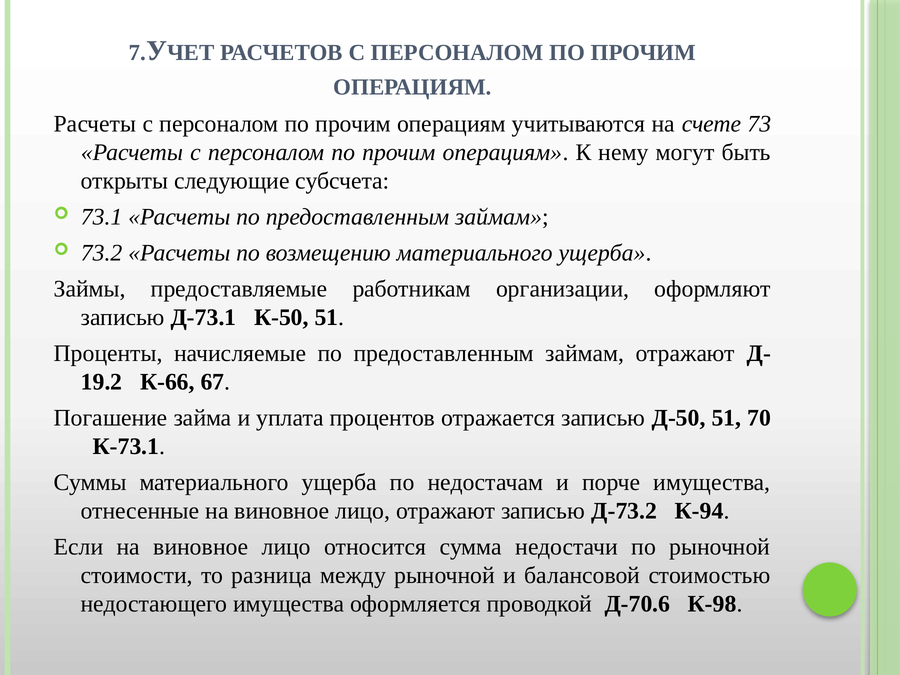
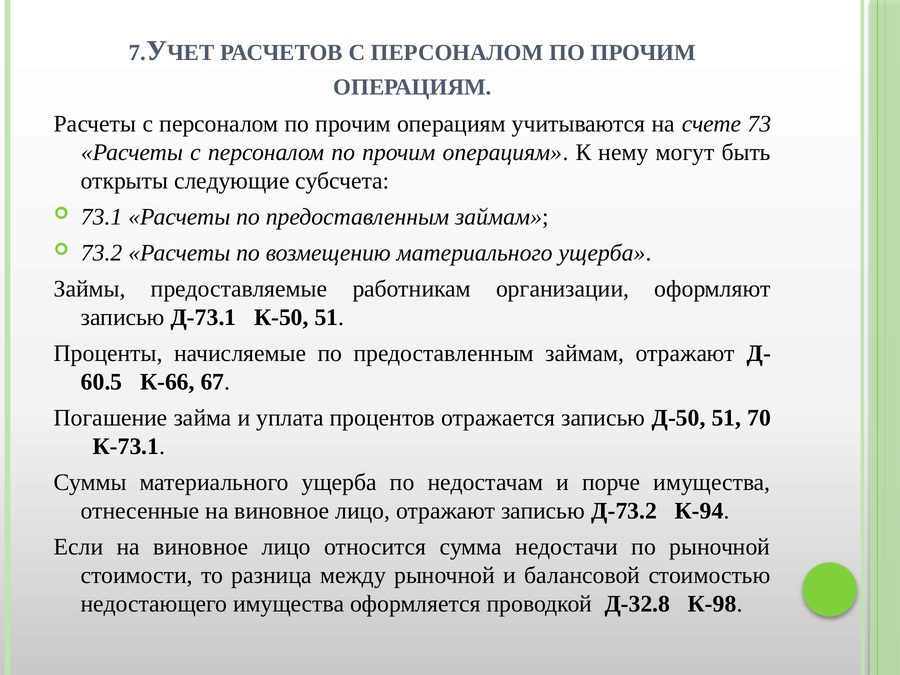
19.2: 19.2 -> 60.5
Д-70.6: Д-70.6 -> Д-32.8
